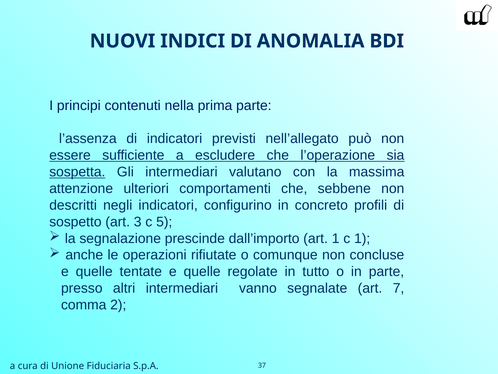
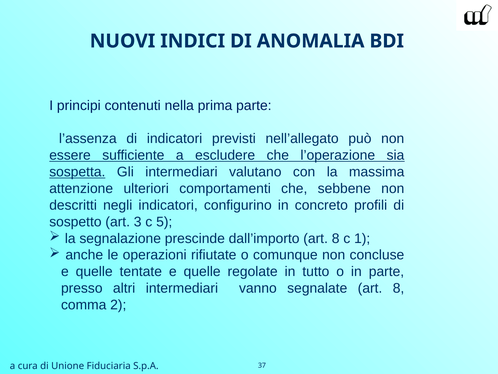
dall’importo art 1: 1 -> 8
segnalate art 7: 7 -> 8
